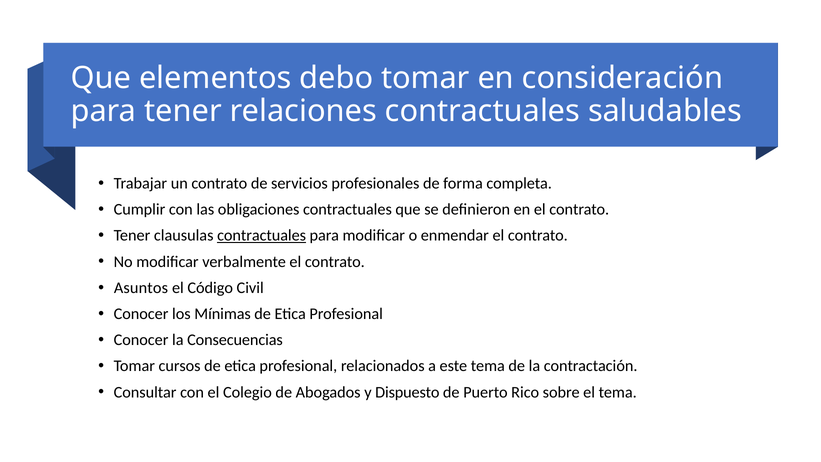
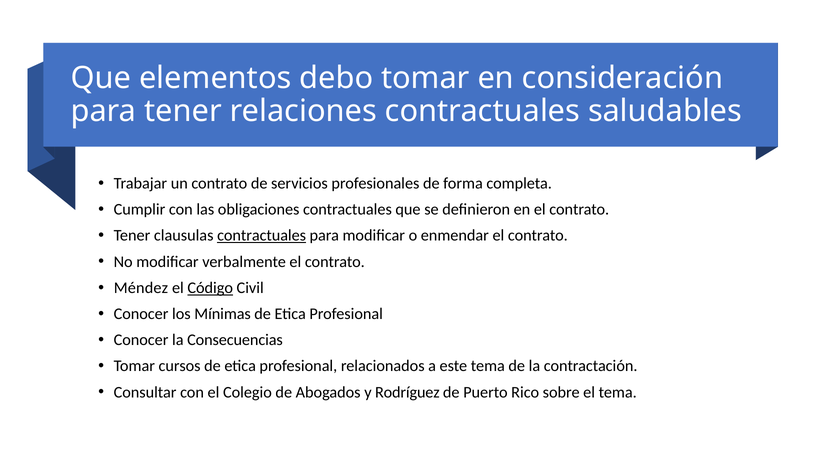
Asuntos: Asuntos -> Méndez
Código underline: none -> present
Dispuesto: Dispuesto -> Rodríguez
